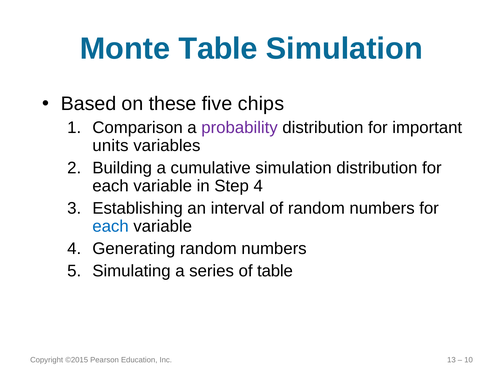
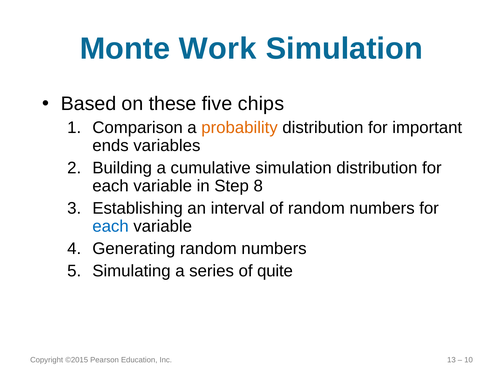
Monte Table: Table -> Work
probability colour: purple -> orange
units: units -> ends
Step 4: 4 -> 8
of table: table -> quite
